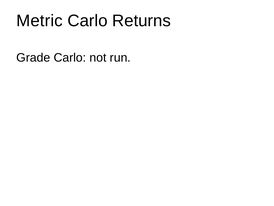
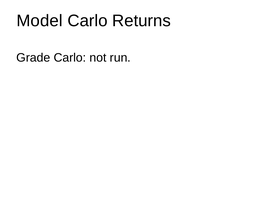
Metric: Metric -> Model
